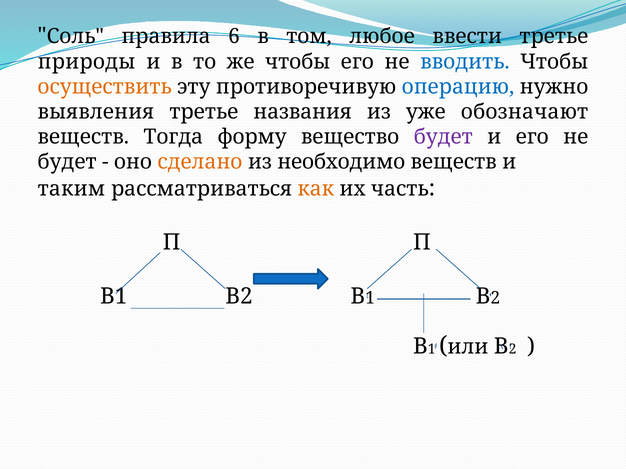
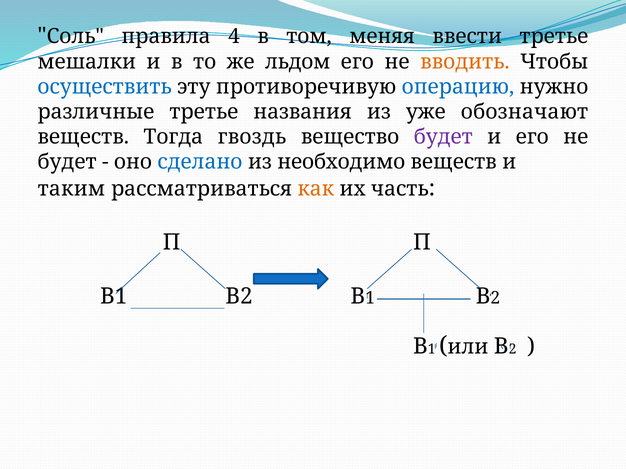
6: 6 -> 4
любое: любое -> меняя
природы: природы -> мешалки
же чтобы: чтобы -> льдом
вводить colour: blue -> orange
осуществить colour: orange -> blue
выявления: выявления -> различные
форму: форму -> гвоздь
сделано colour: orange -> blue
